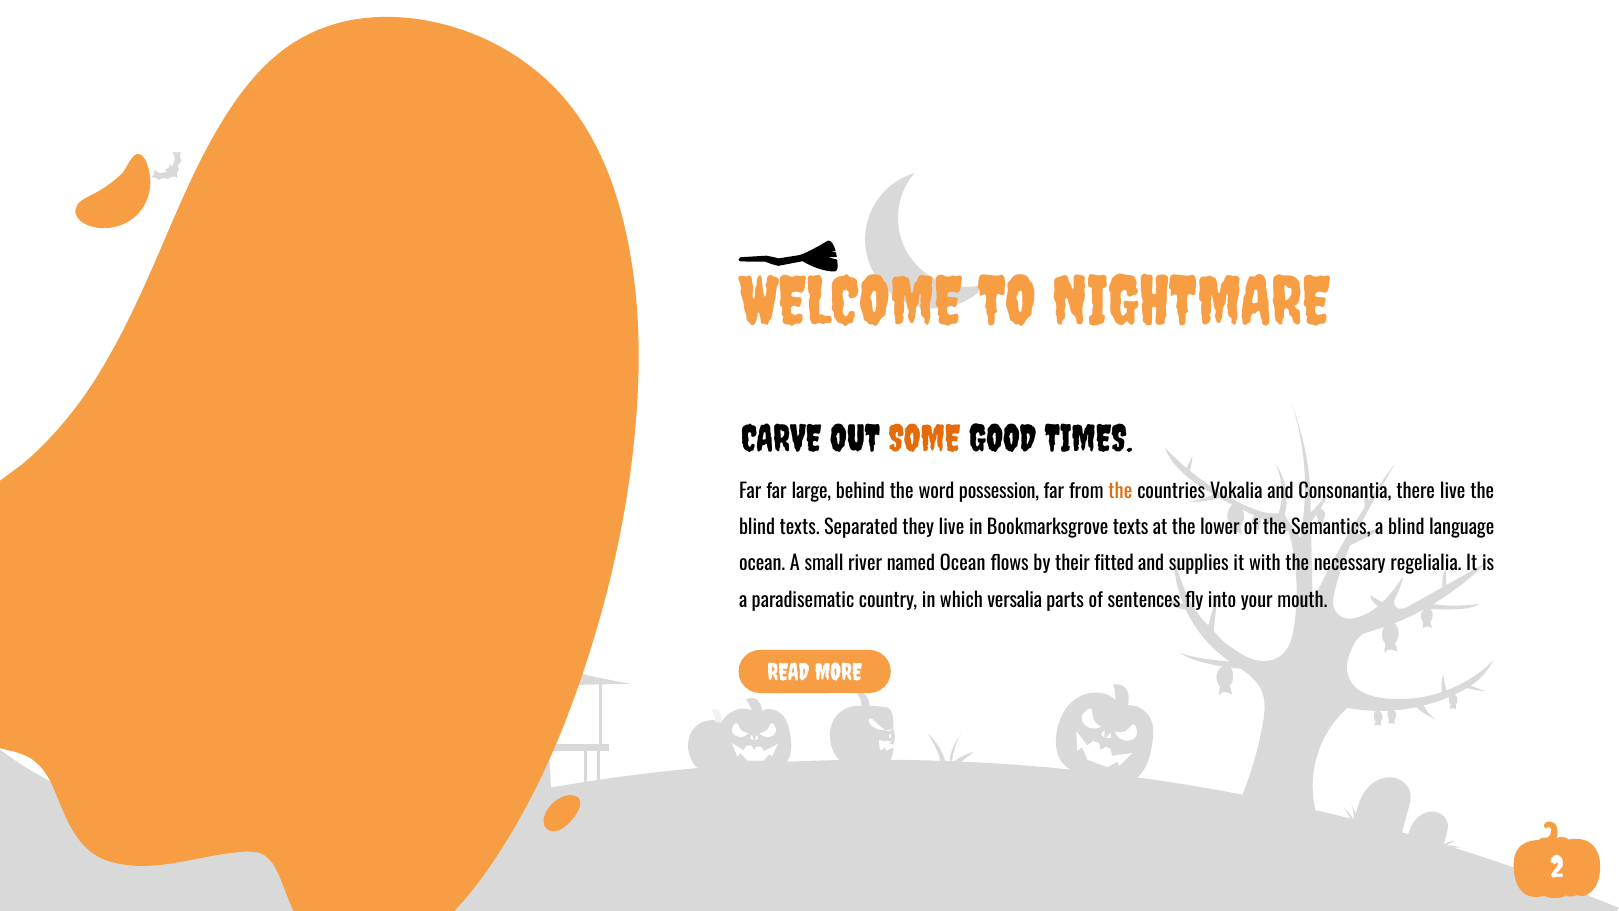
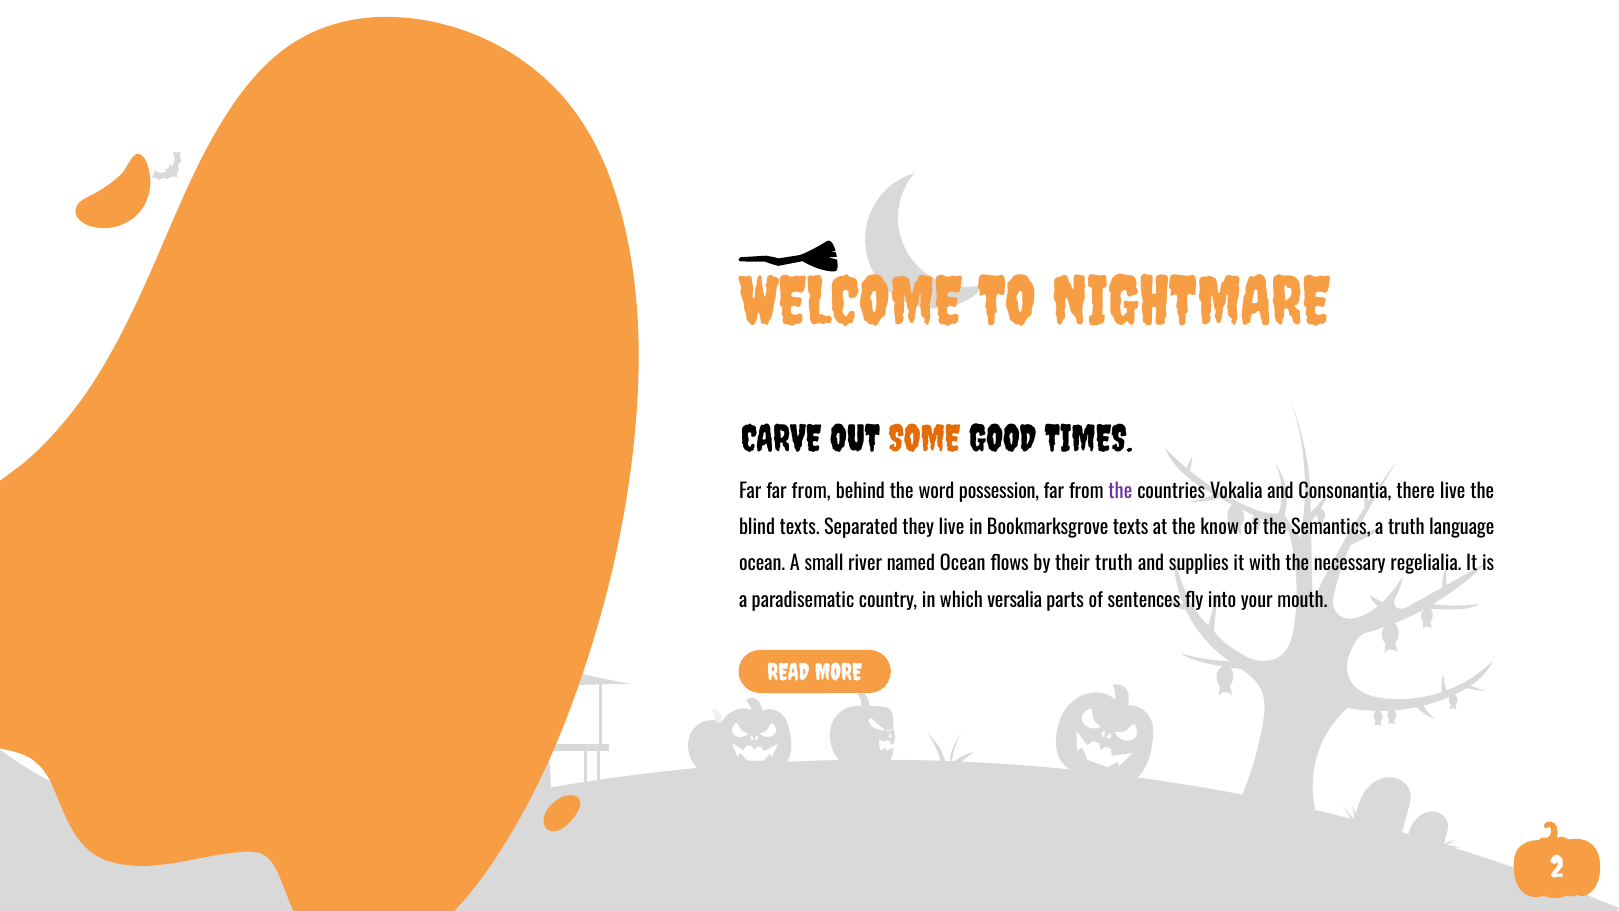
Far far large: large -> from
the at (1120, 491) colour: orange -> purple
lower: lower -> know
a blind: blind -> truth
their fitted: fitted -> truth
